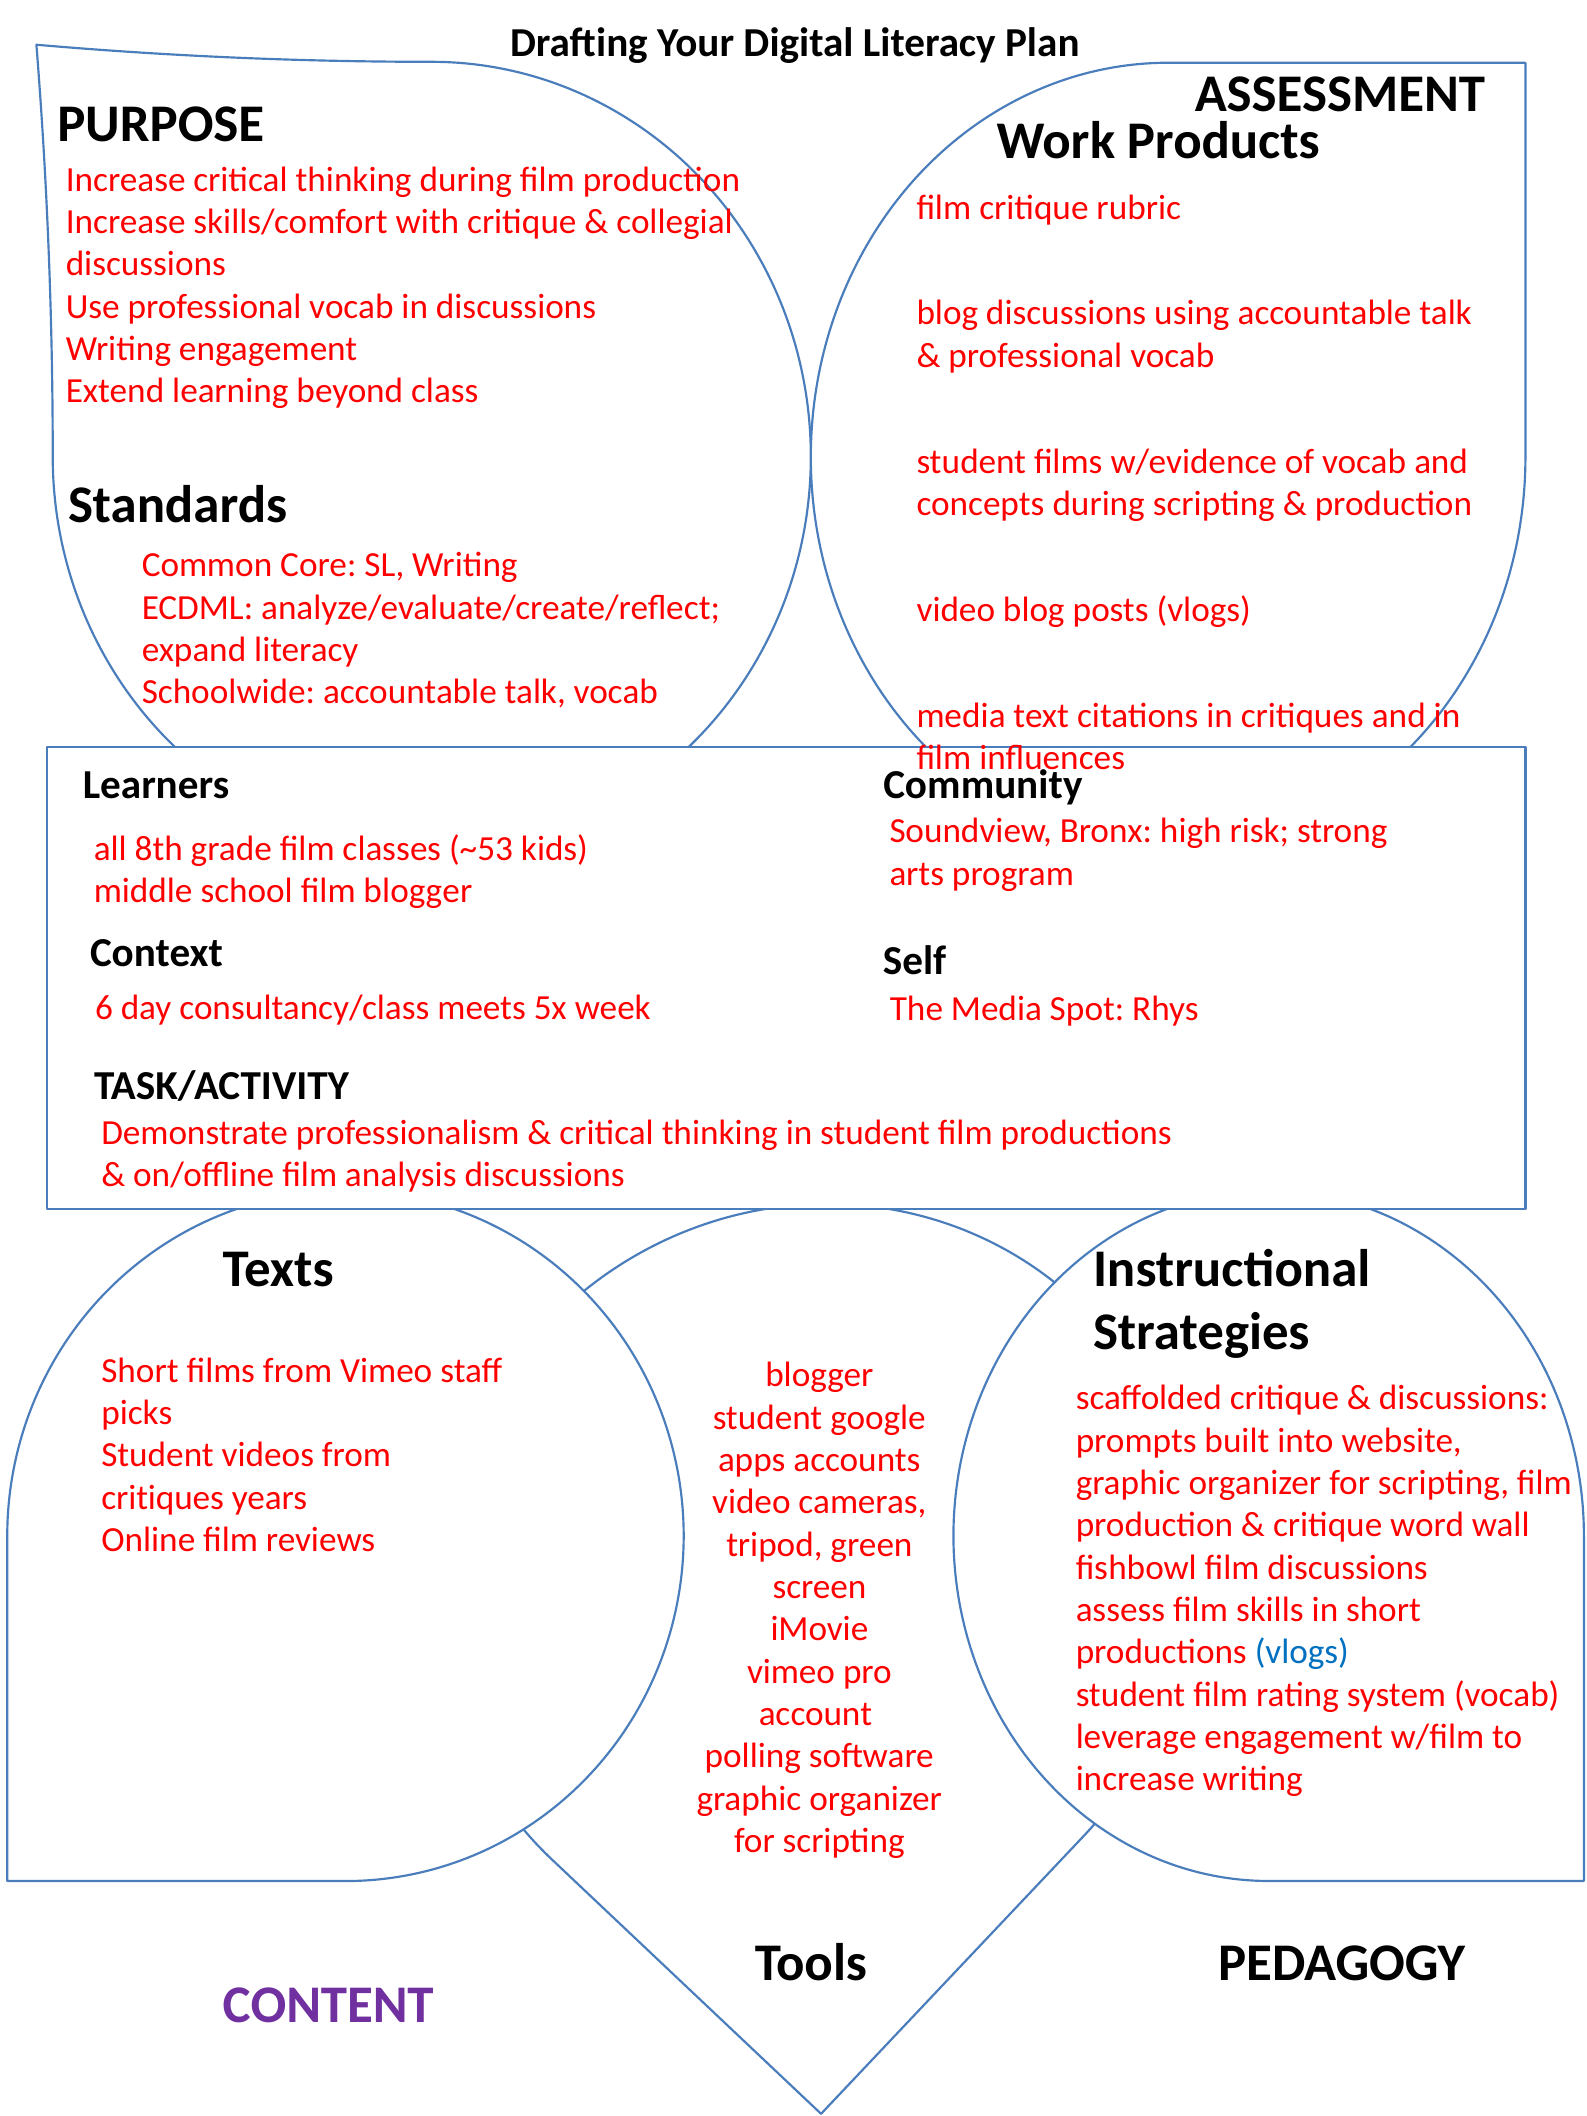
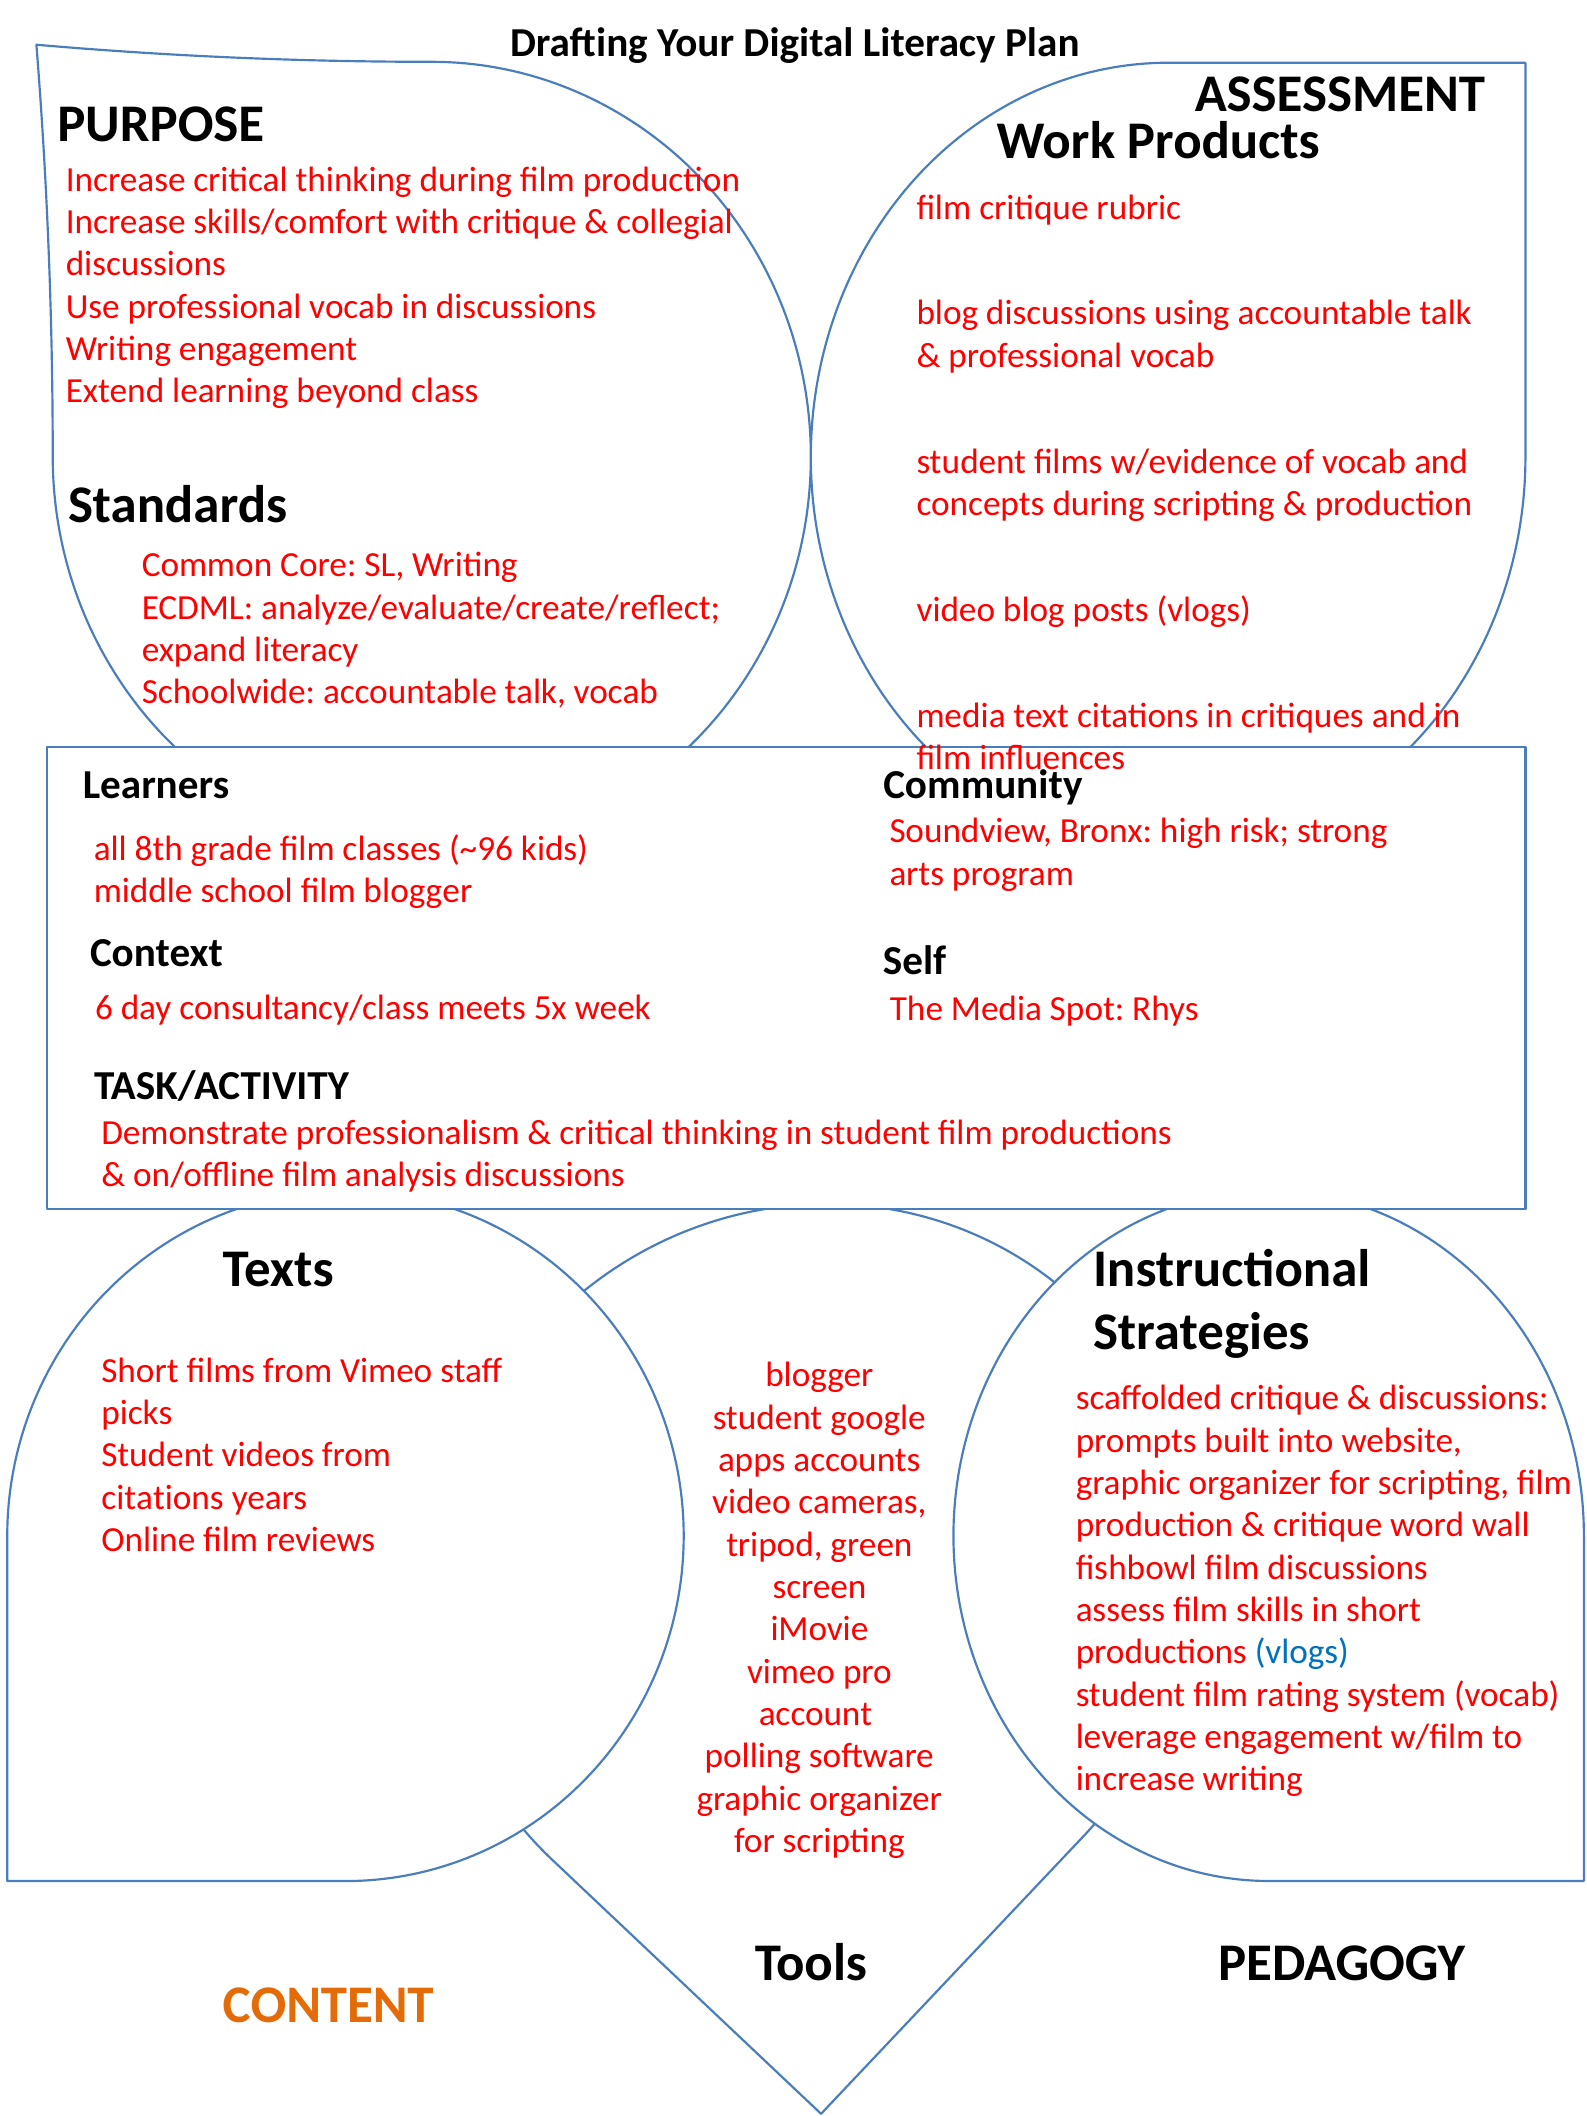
~53: ~53 -> ~96
critiques at (163, 1498): critiques -> citations
CONTENT colour: purple -> orange
